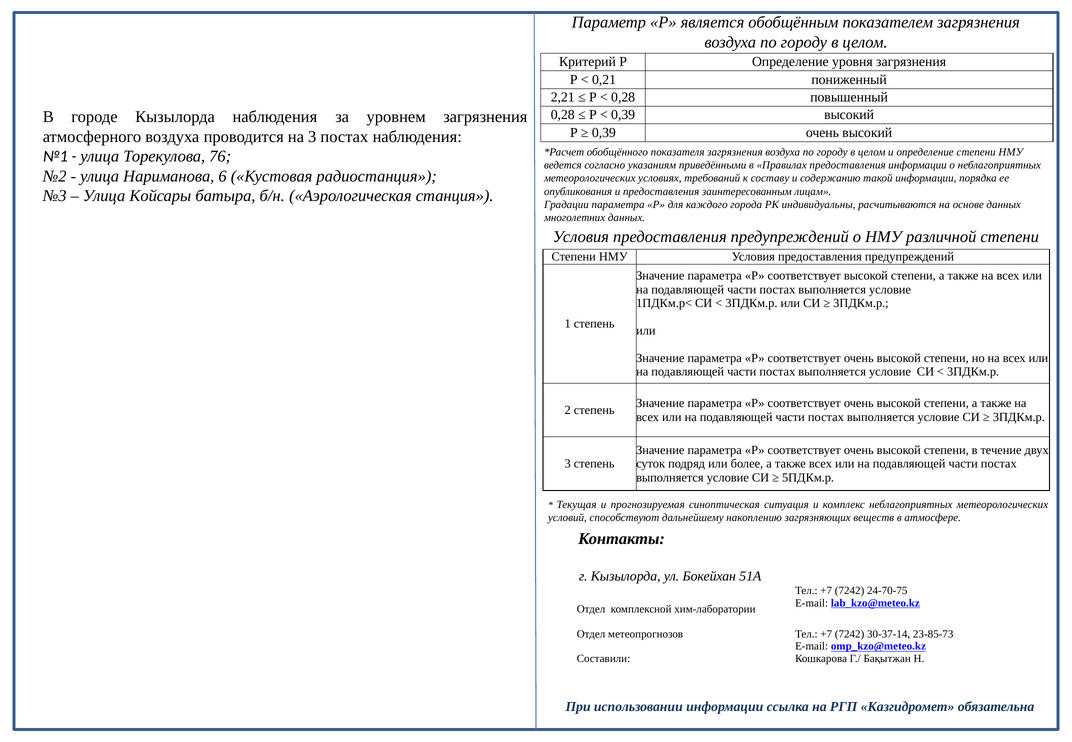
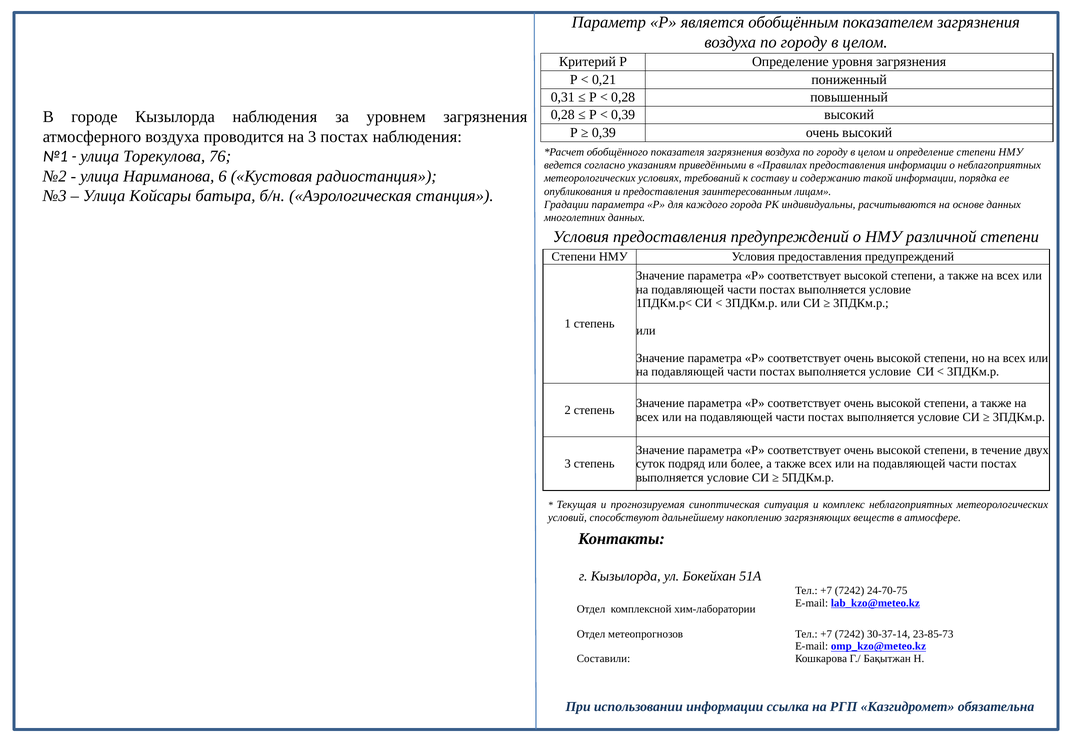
2,21: 2,21 -> 0,31
